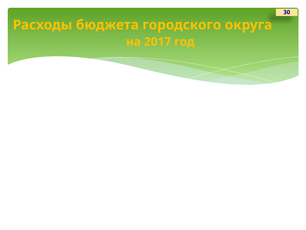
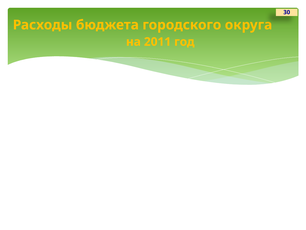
2017: 2017 -> 2011
